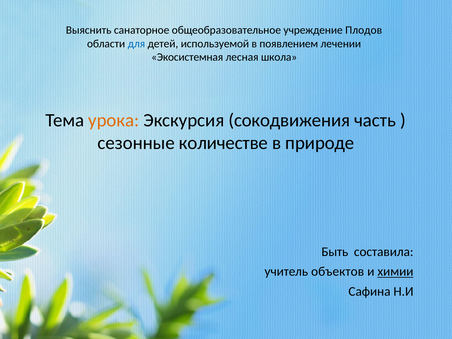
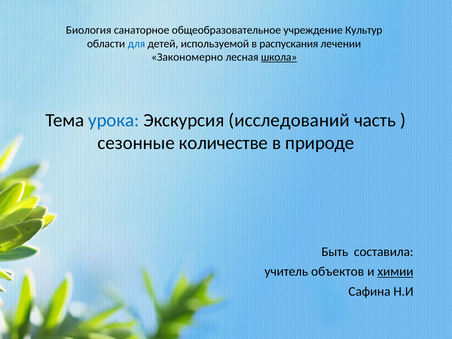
Выяснить: Выяснить -> Биология
Плодов: Плодов -> Культур
появлением: появлением -> распускания
Экосистемная: Экосистемная -> Закономерно
школа underline: none -> present
урока colour: orange -> blue
сокодвижения: сокодвижения -> исследований
